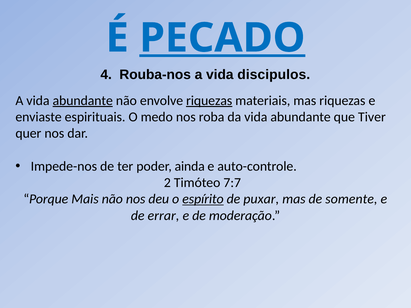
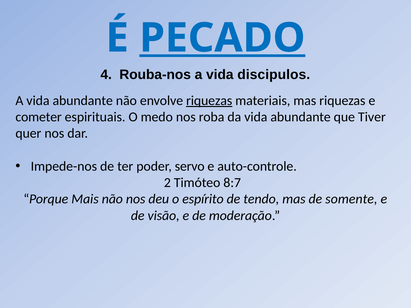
abundante at (83, 101) underline: present -> none
enviaste: enviaste -> cometer
ainda: ainda -> servo
7:7: 7:7 -> 8:7
espírito underline: present -> none
puxar: puxar -> tendo
errar: errar -> visão
